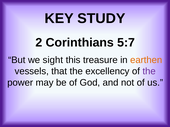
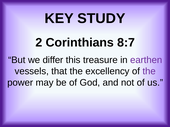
5:7: 5:7 -> 8:7
sight: sight -> differ
earthen colour: orange -> purple
